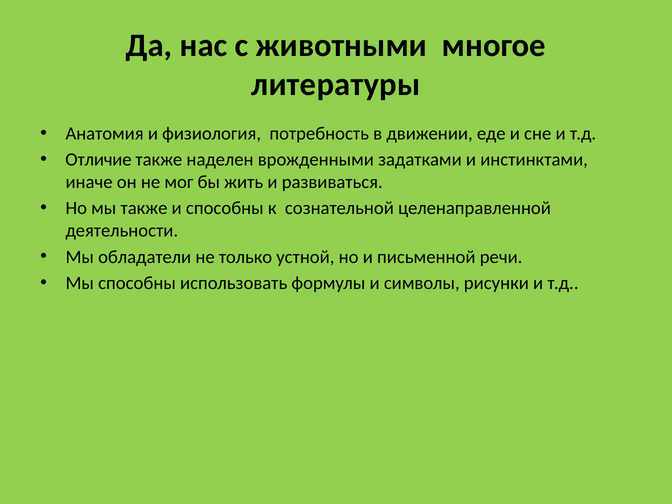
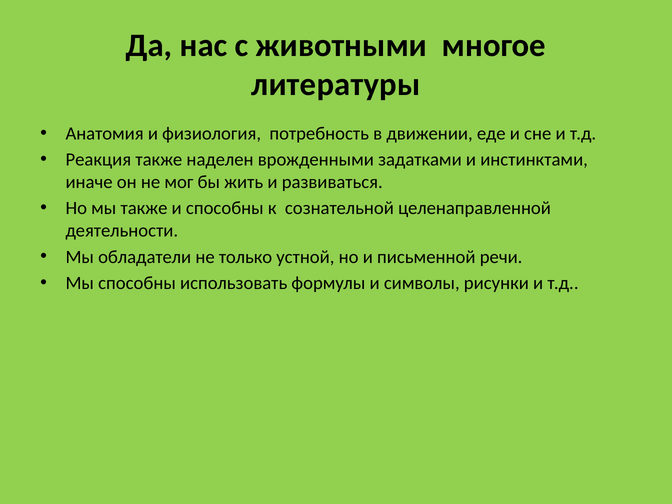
Отличие: Отличие -> Реакция
